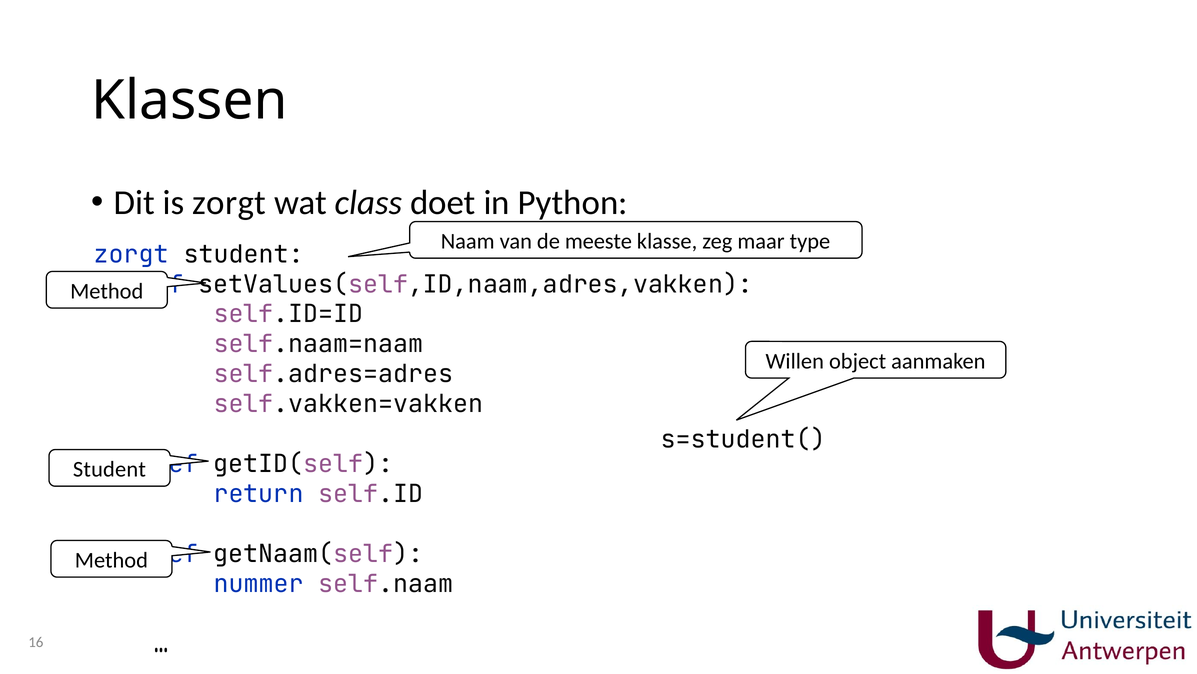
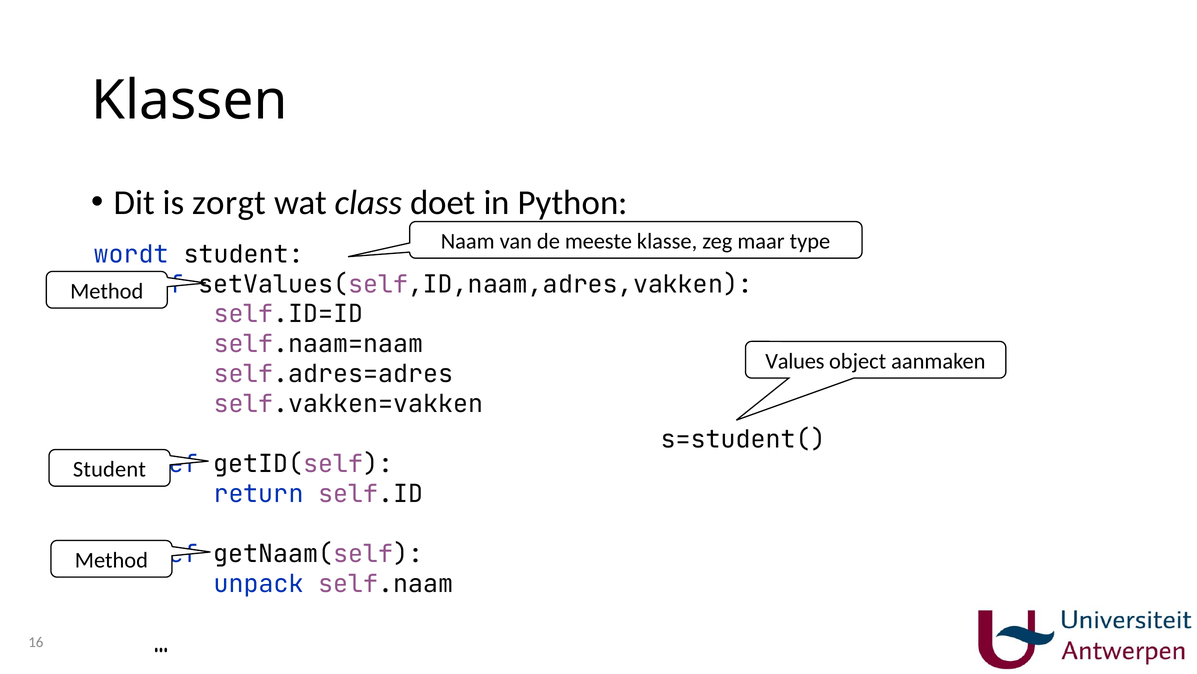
zorgt at (131, 254): zorgt -> wordt
Willen: Willen -> Values
nummer: nummer -> unpack
